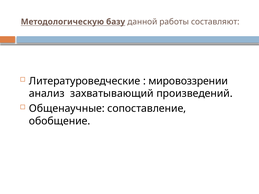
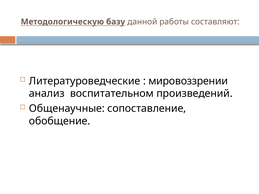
захватывающий: захватывающий -> воспитательном
